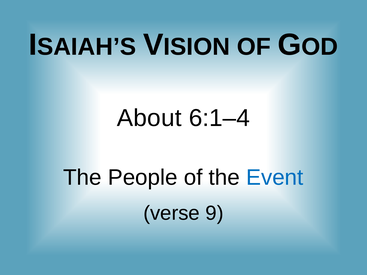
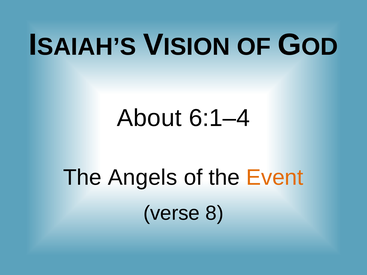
People: People -> Angels
Event colour: blue -> orange
9: 9 -> 8
